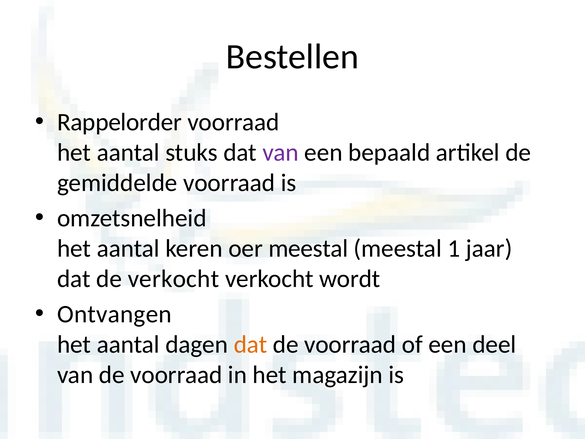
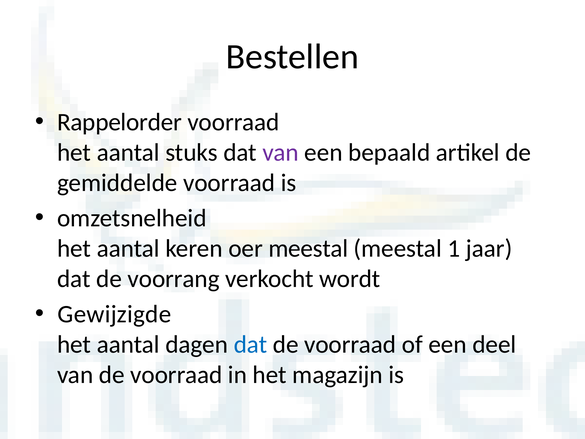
de verkocht: verkocht -> voorrang
Ontvangen: Ontvangen -> Gewijzigde
dat at (250, 344) colour: orange -> blue
